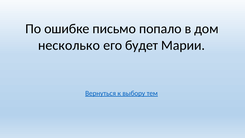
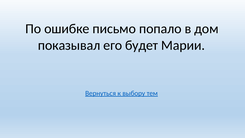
несколько: несколько -> показывал
